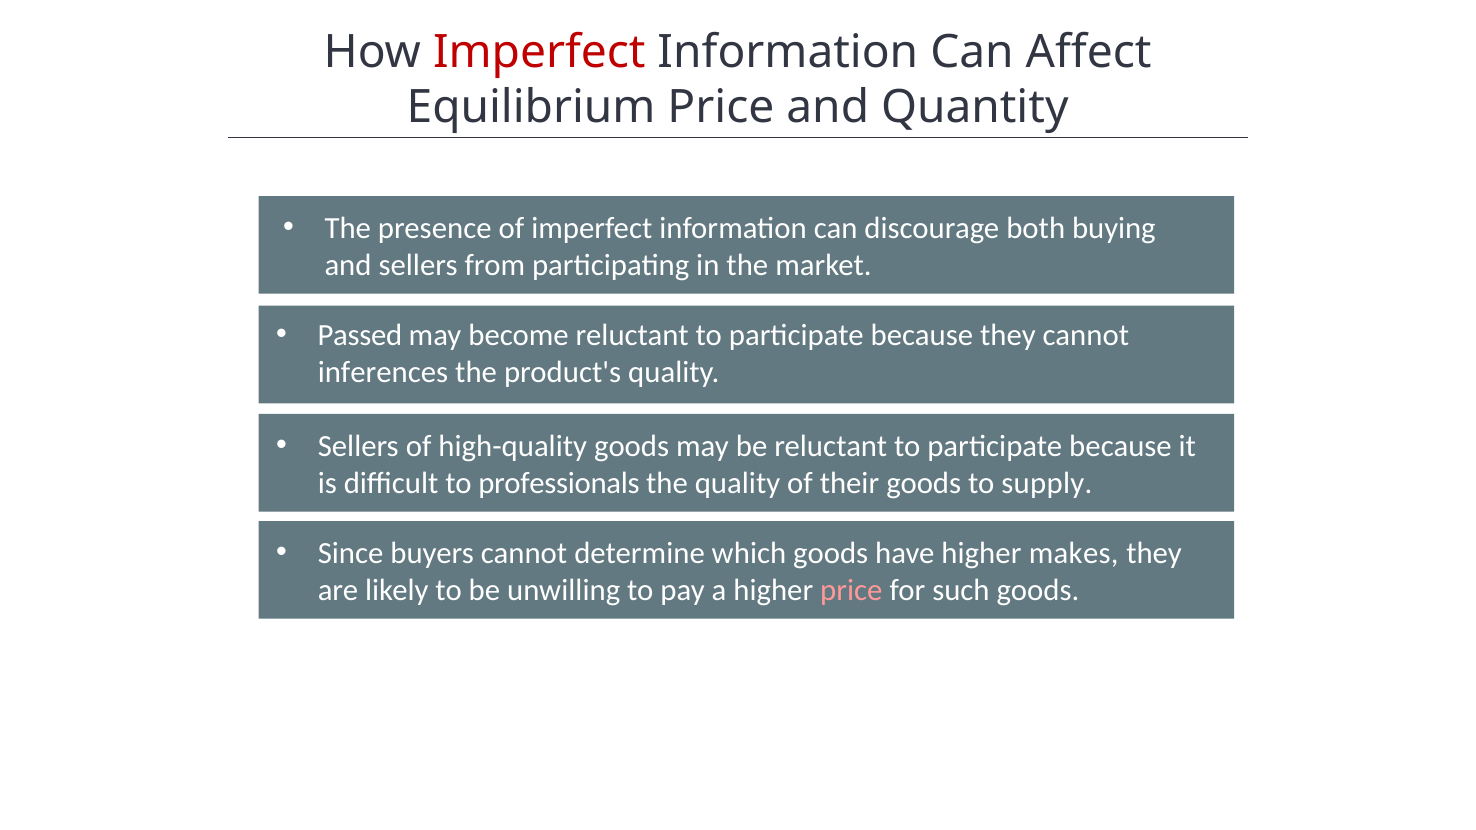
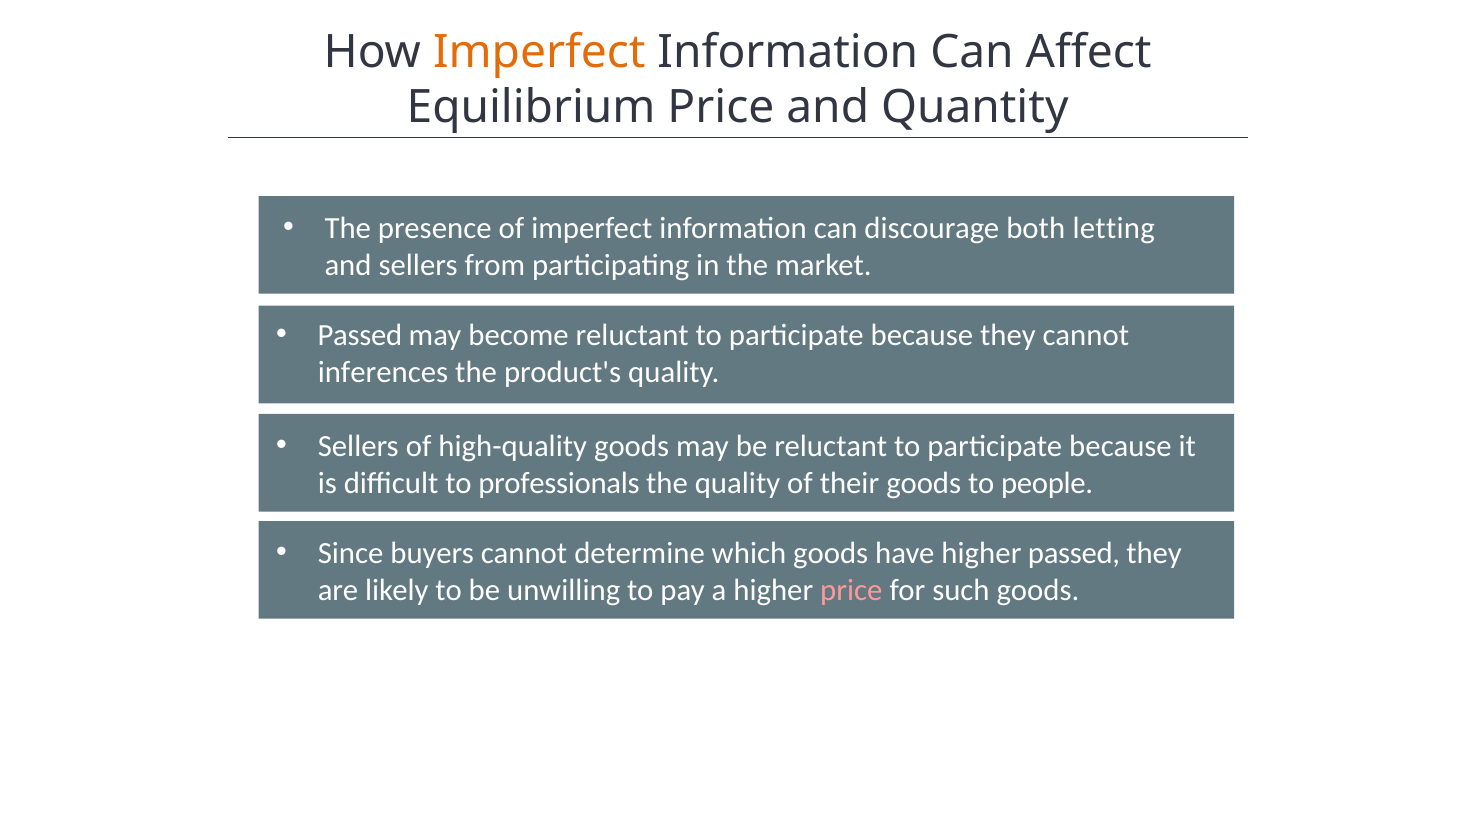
Imperfect at (539, 52) colour: red -> orange
buying: buying -> letting
supply: supply -> people
higher makes: makes -> passed
